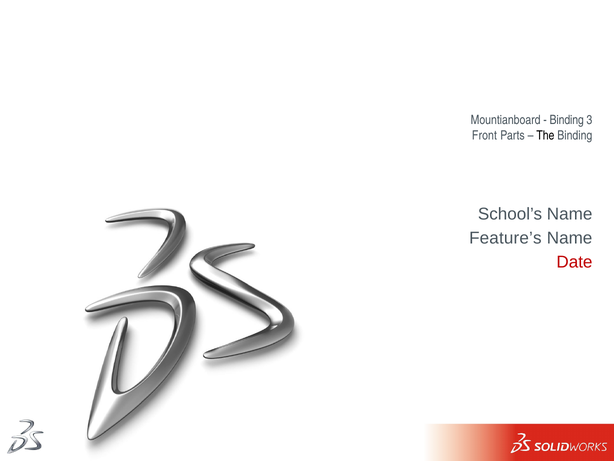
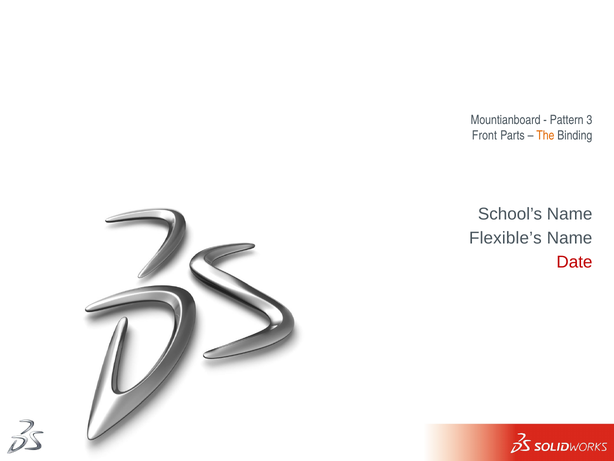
Binding at (567, 120): Binding -> Pattern
The colour: black -> orange
Feature’s: Feature’s -> Flexible’s
